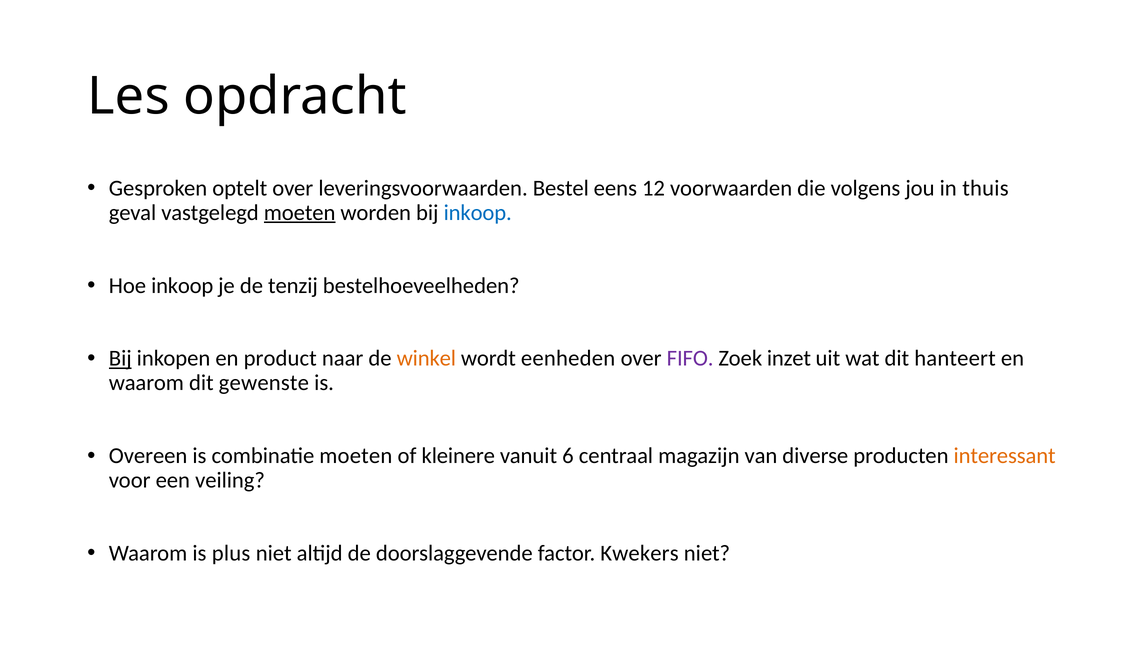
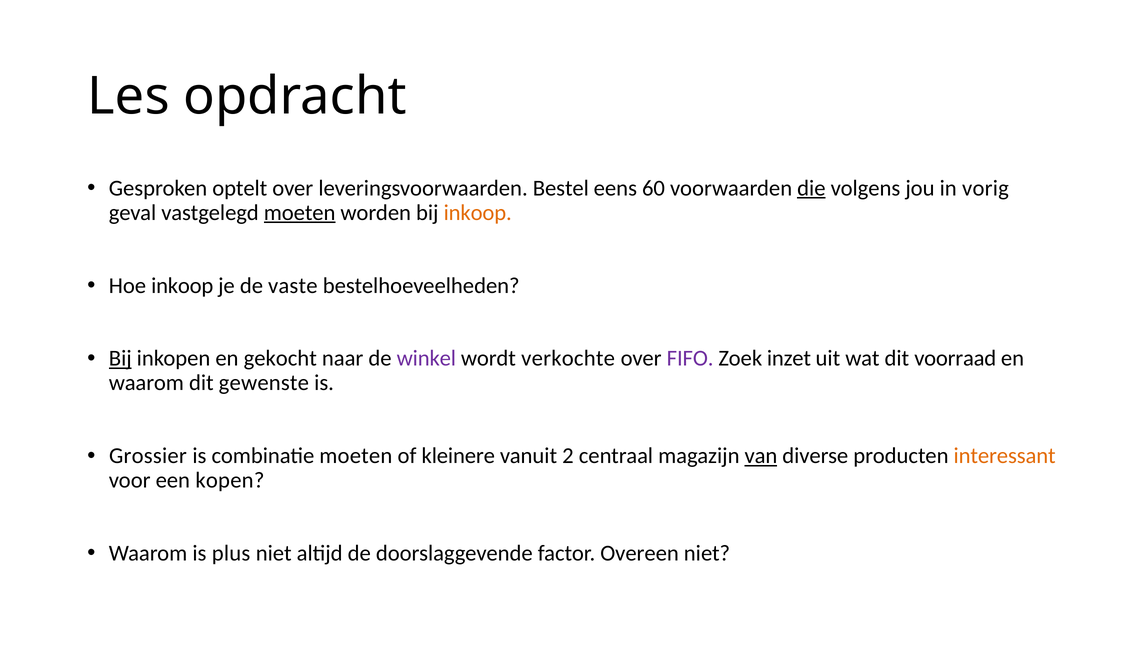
12: 12 -> 60
die underline: none -> present
thuis: thuis -> vorig
inkoop at (478, 213) colour: blue -> orange
tenzij: tenzij -> vaste
product: product -> gekocht
winkel colour: orange -> purple
eenheden: eenheden -> verkochte
hanteert: hanteert -> voorraad
Overeen: Overeen -> Grossier
6: 6 -> 2
van underline: none -> present
veiling: veiling -> kopen
Kwekers: Kwekers -> Overeen
